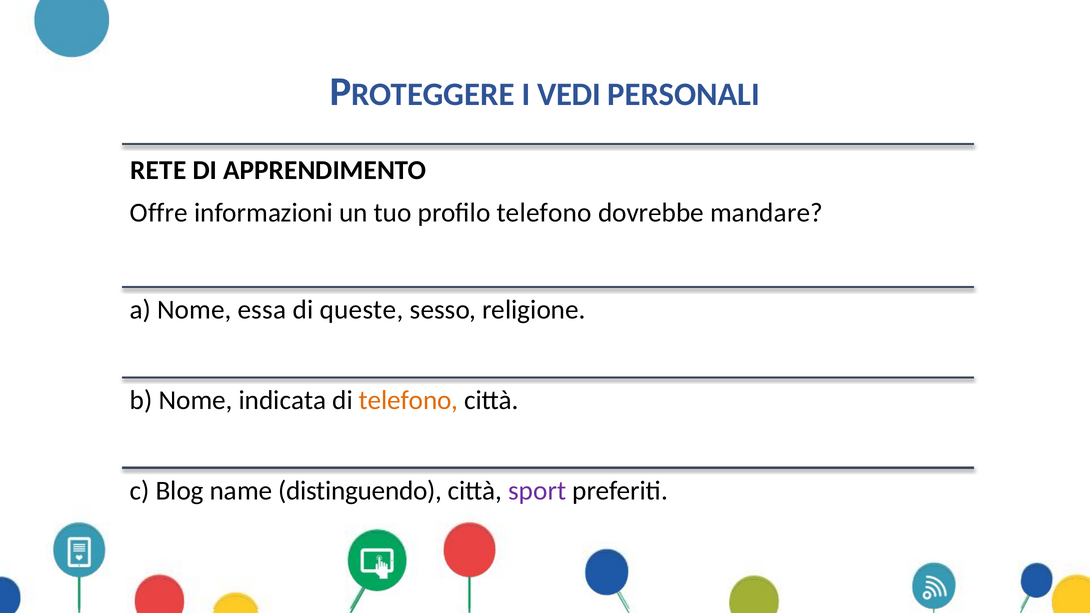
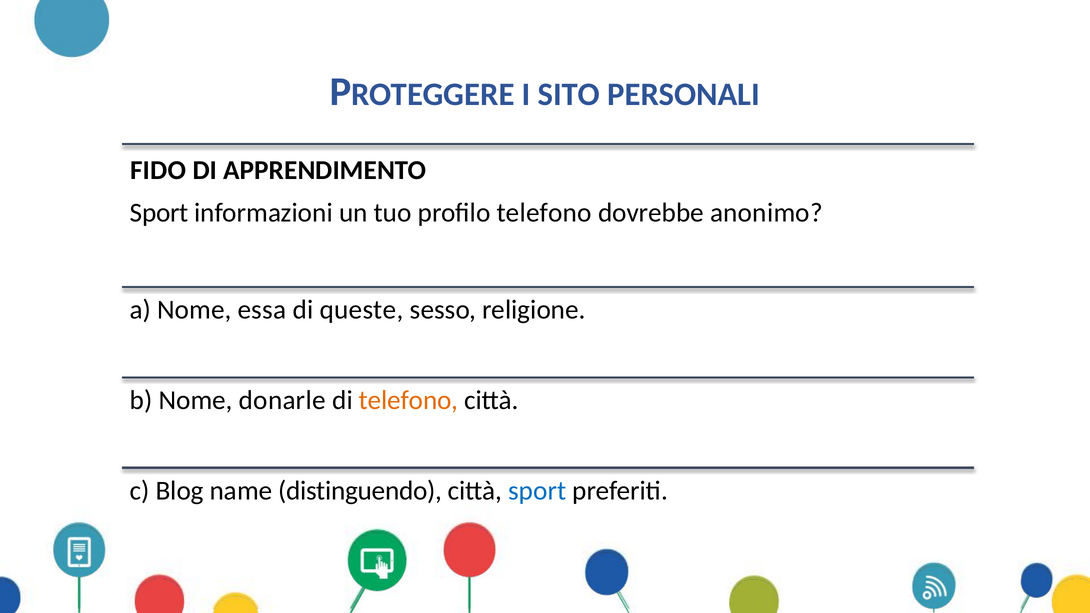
VEDI: VEDI -> SITO
RETE: RETE -> FIDO
Offre at (159, 213): Offre -> Sport
mandare: mandare -> anonimo
indicata: indicata -> donarle
sport at (537, 491) colour: purple -> blue
